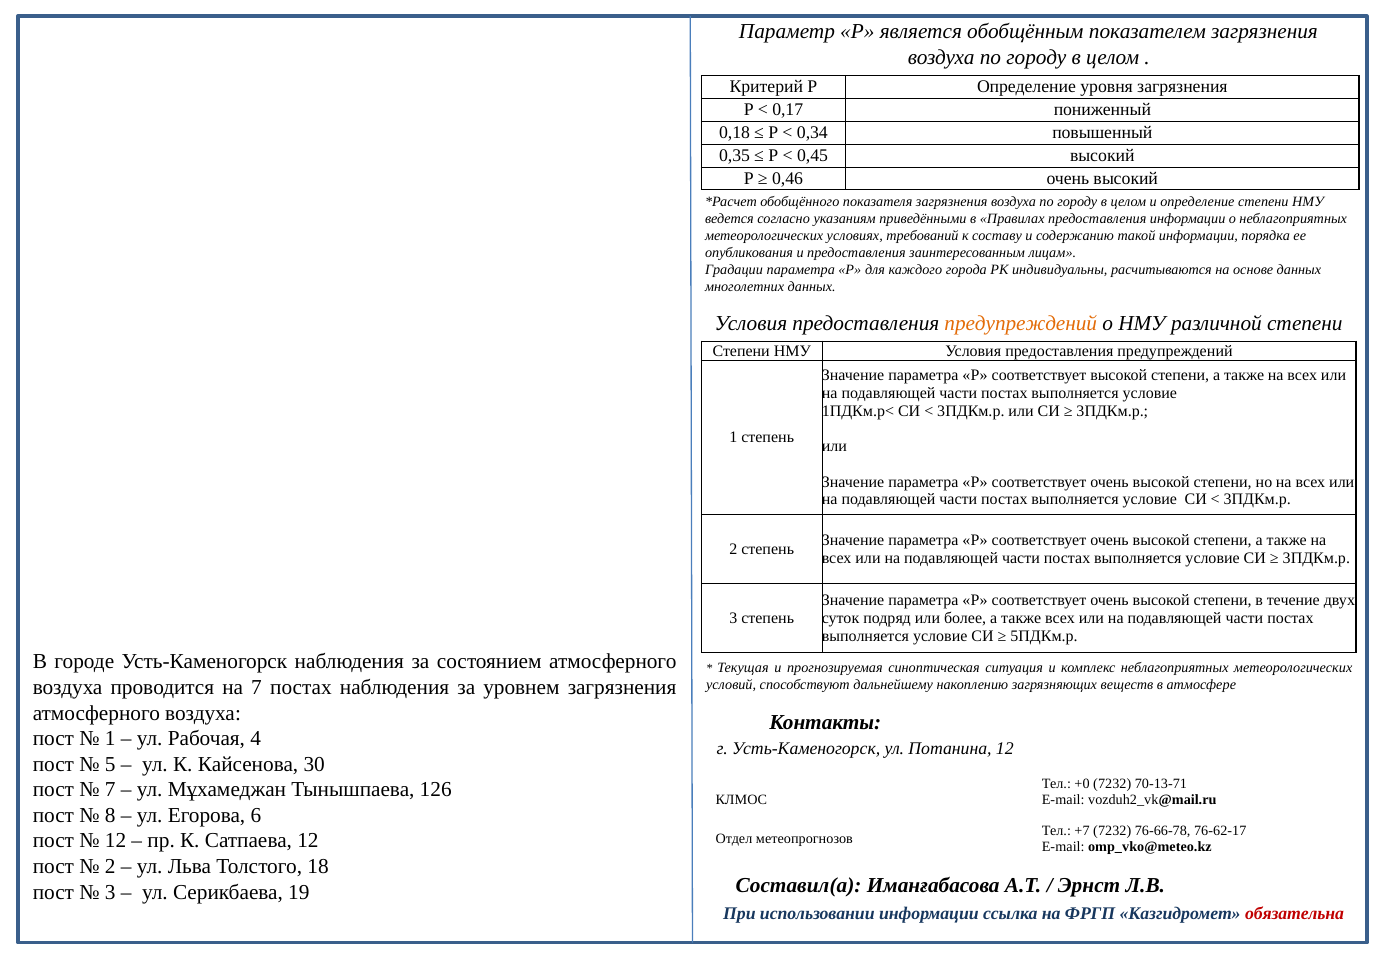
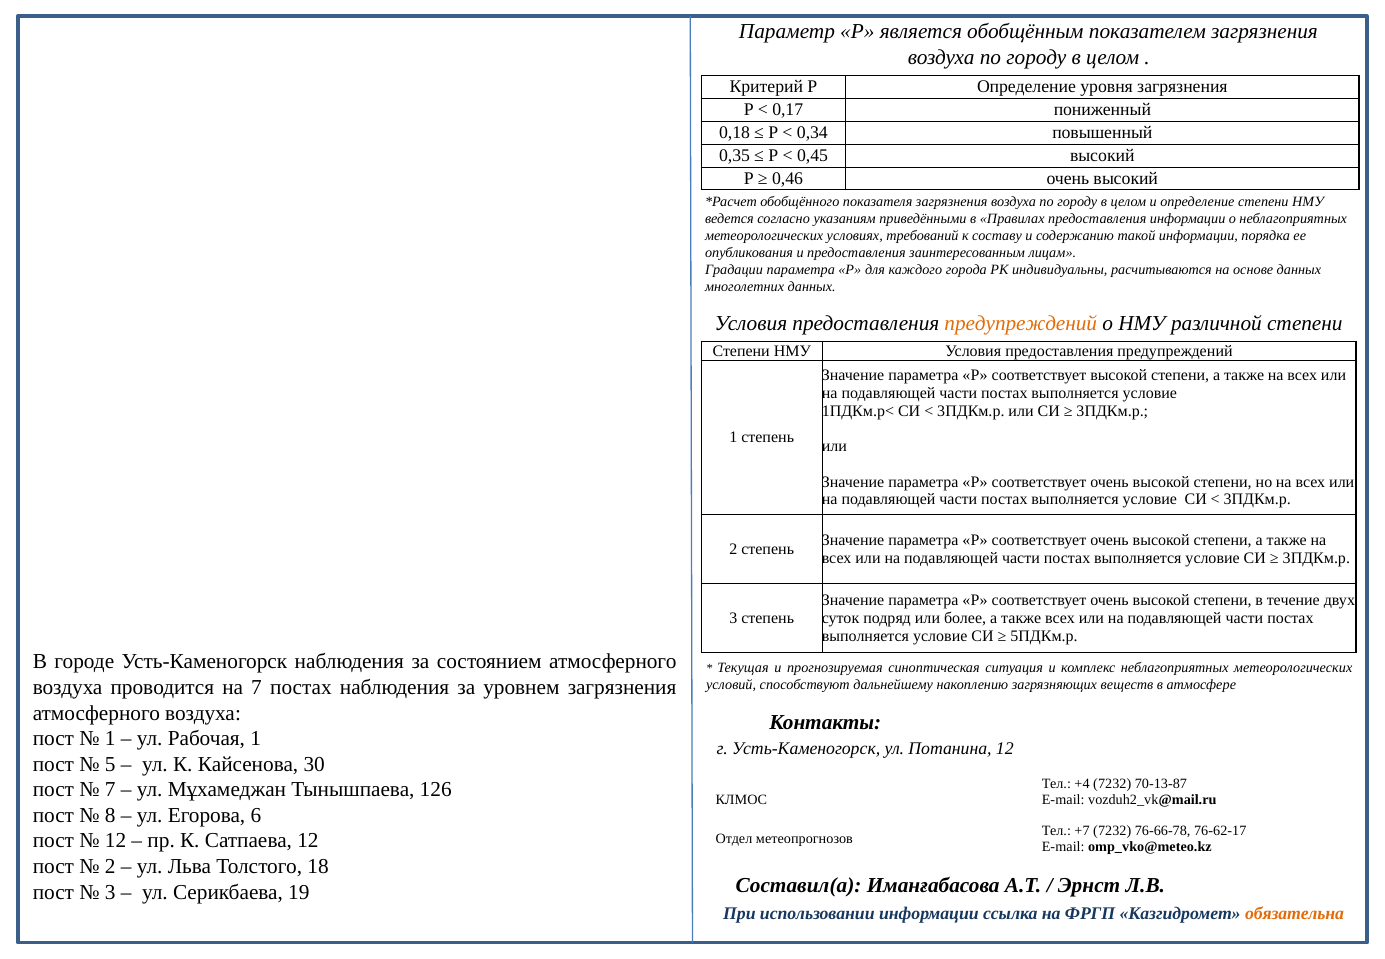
Рабочая 4: 4 -> 1
+0: +0 -> +4
70-13-71: 70-13-71 -> 70-13-87
обязательна colour: red -> orange
